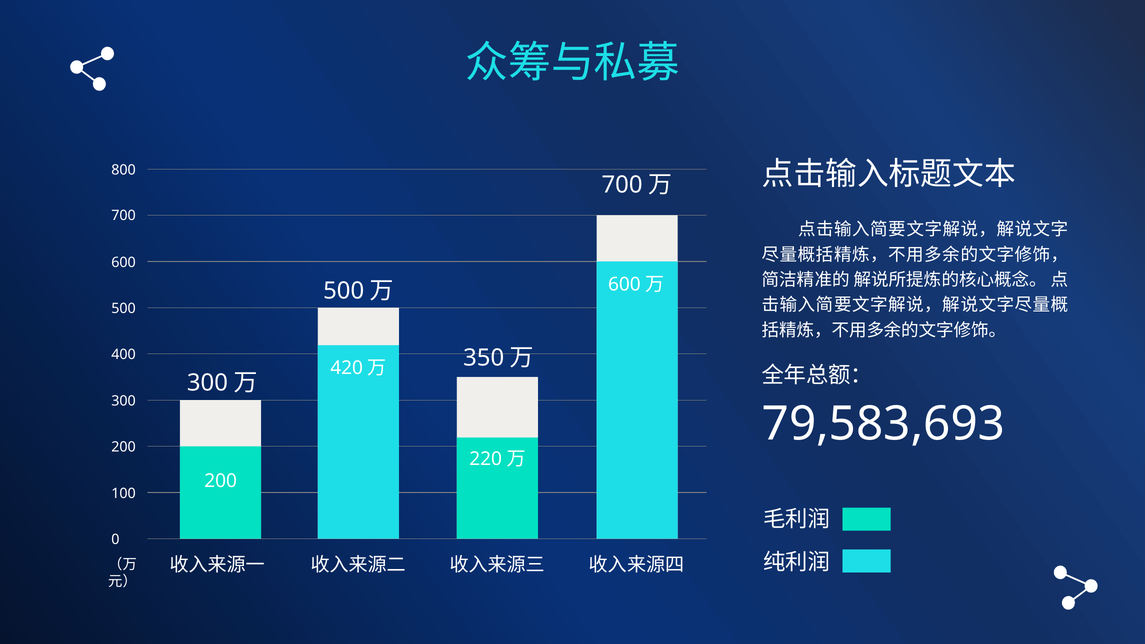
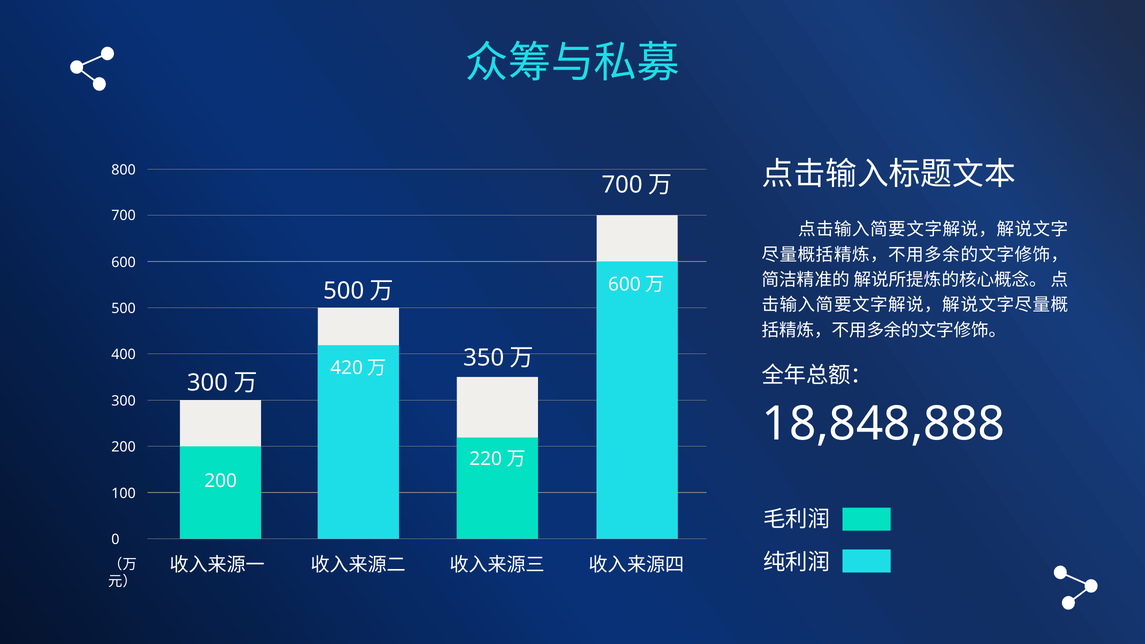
79,583,693: 79,583,693 -> 18,848,888
